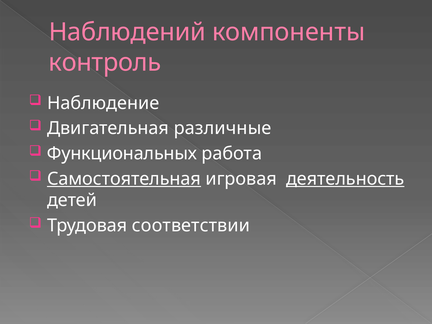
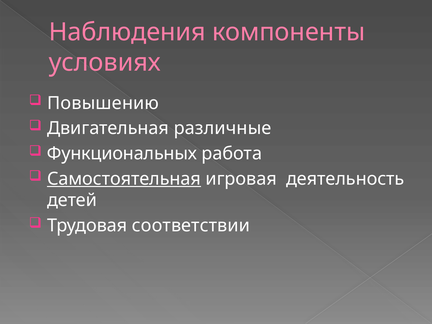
Наблюдений: Наблюдений -> Наблюдения
контроль: контроль -> условиях
Наблюдение: Наблюдение -> Повышению
деятельность underline: present -> none
